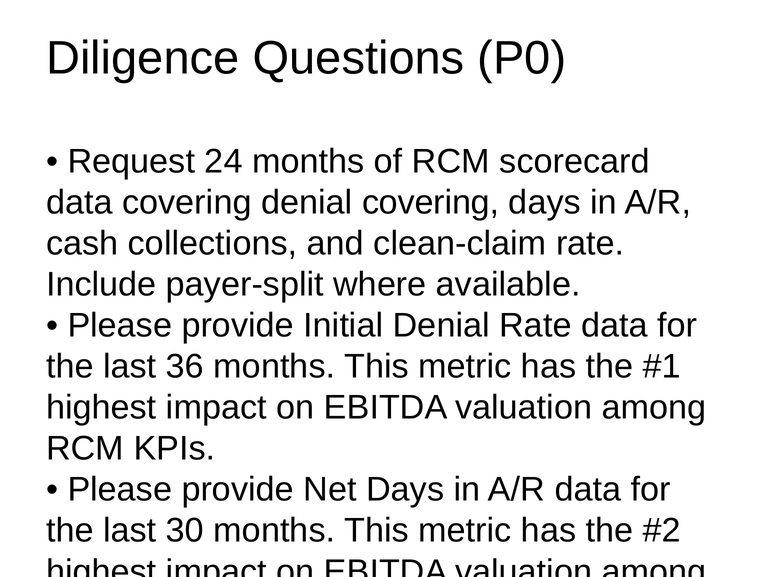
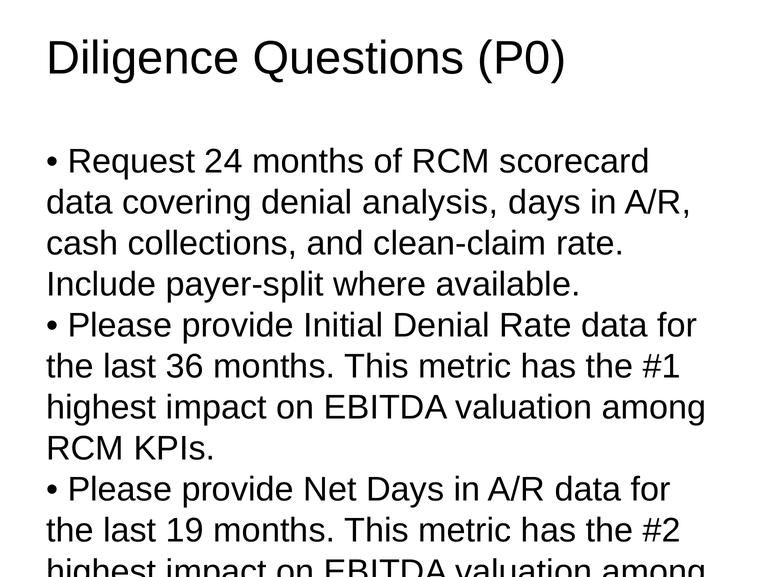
denial covering: covering -> analysis
30: 30 -> 19
